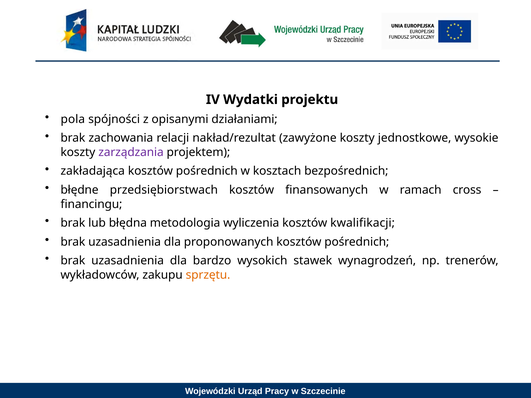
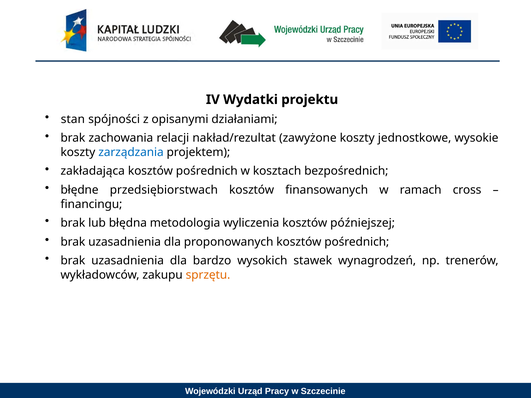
pola: pola -> stan
zarządzania colour: purple -> blue
kwalifikacji: kwalifikacji -> późniejszej
